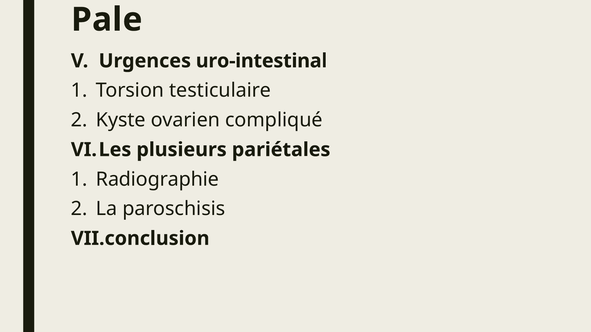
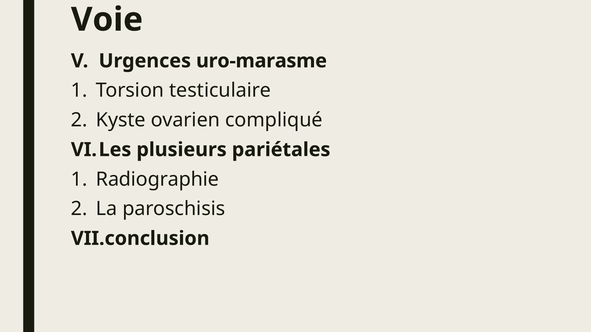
Pale: Pale -> Voie
uro-intestinal: uro-intestinal -> uro-marasme
